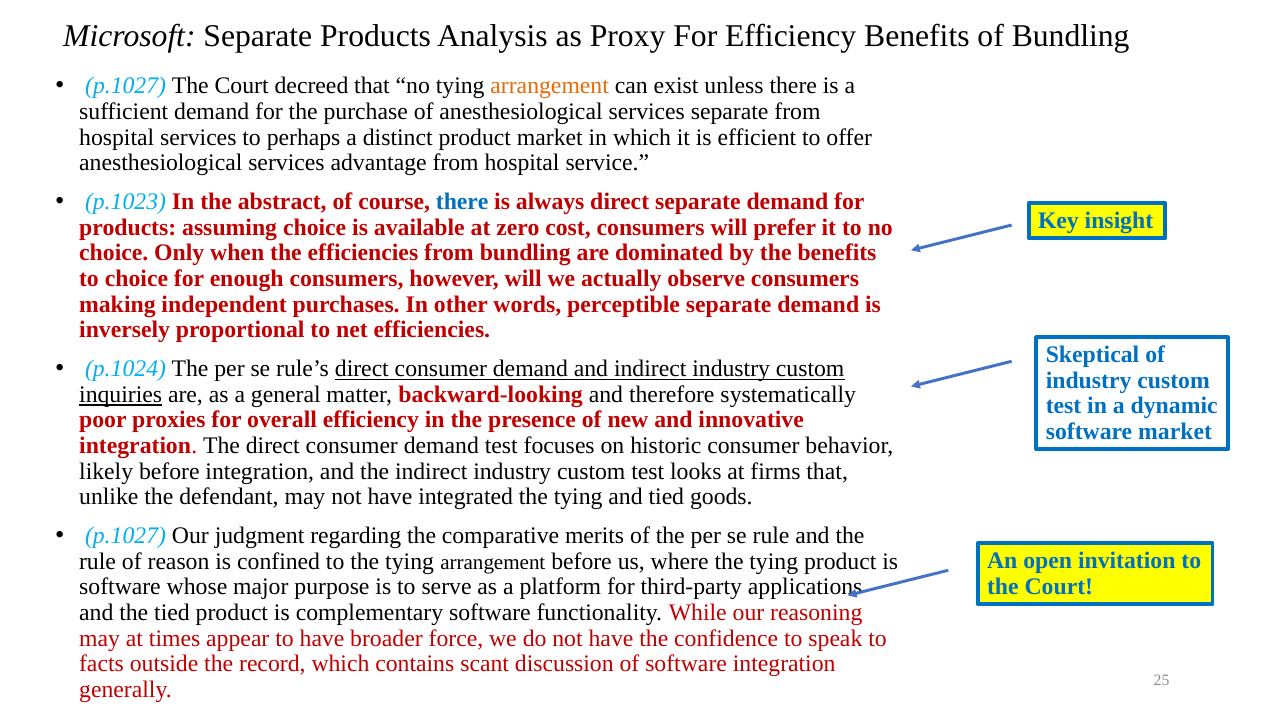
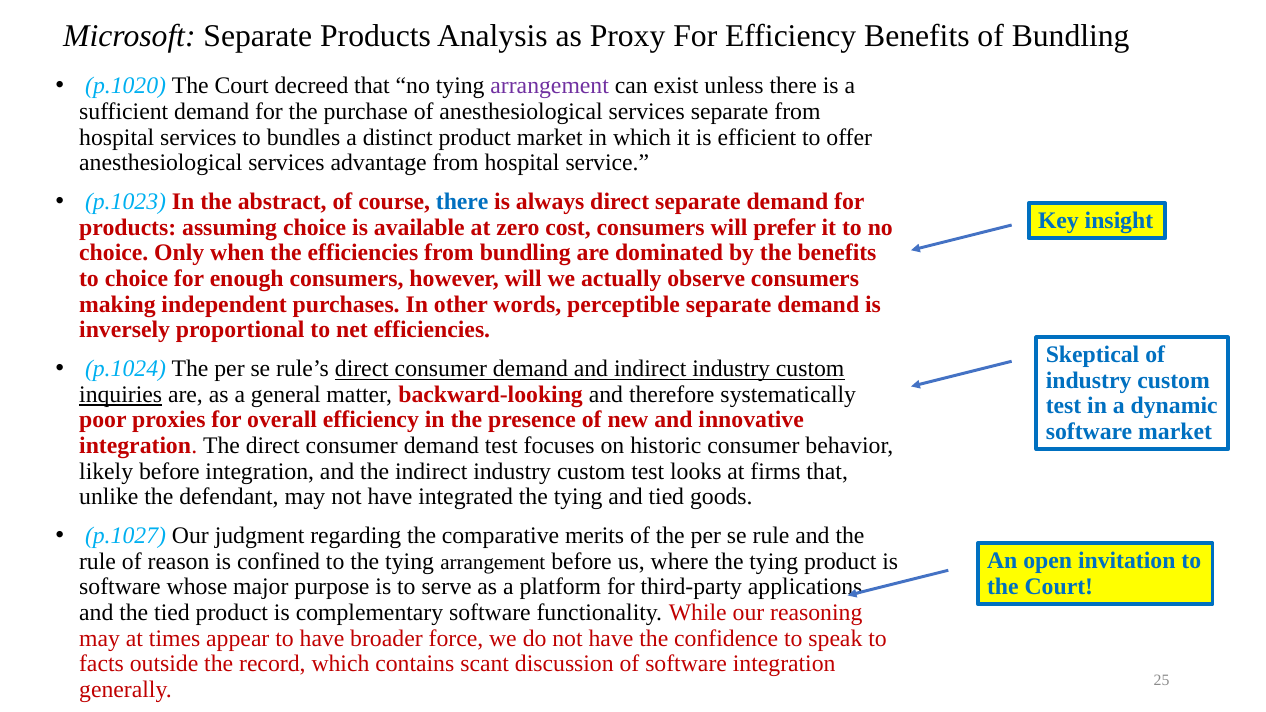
p.1027 at (126, 86): p.1027 -> p.1020
arrangement at (550, 86) colour: orange -> purple
perhaps: perhaps -> bundles
